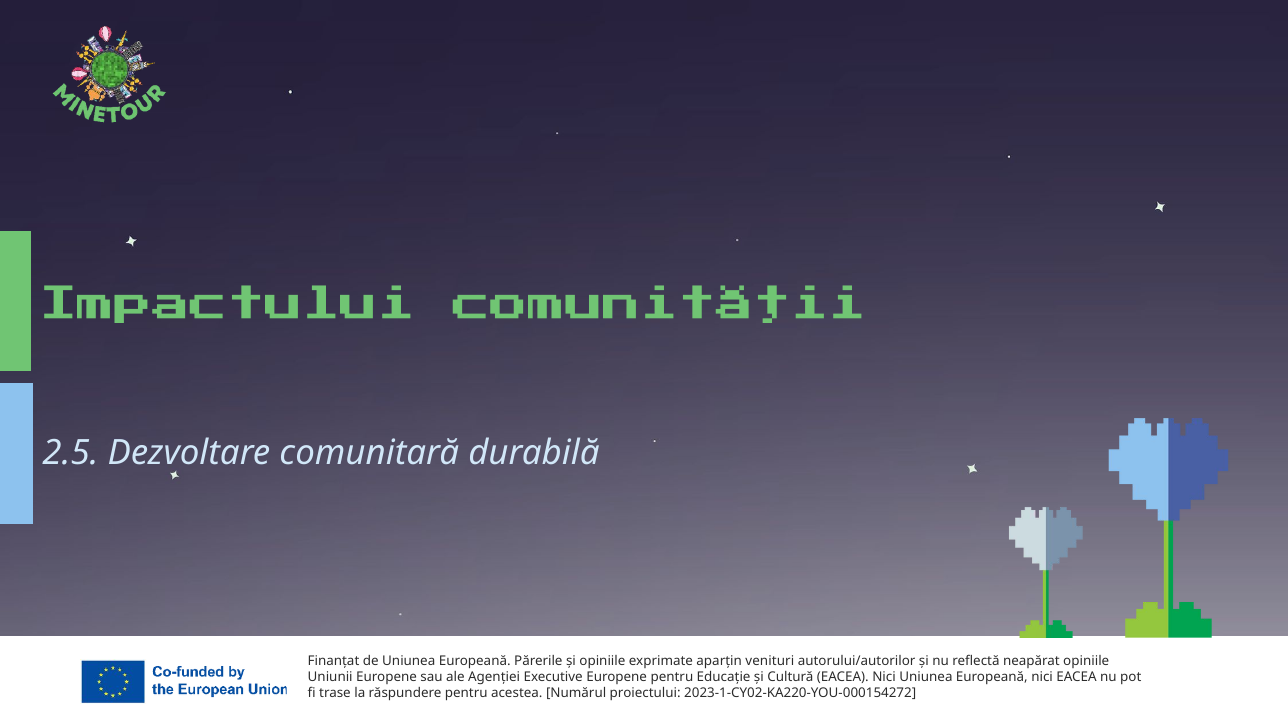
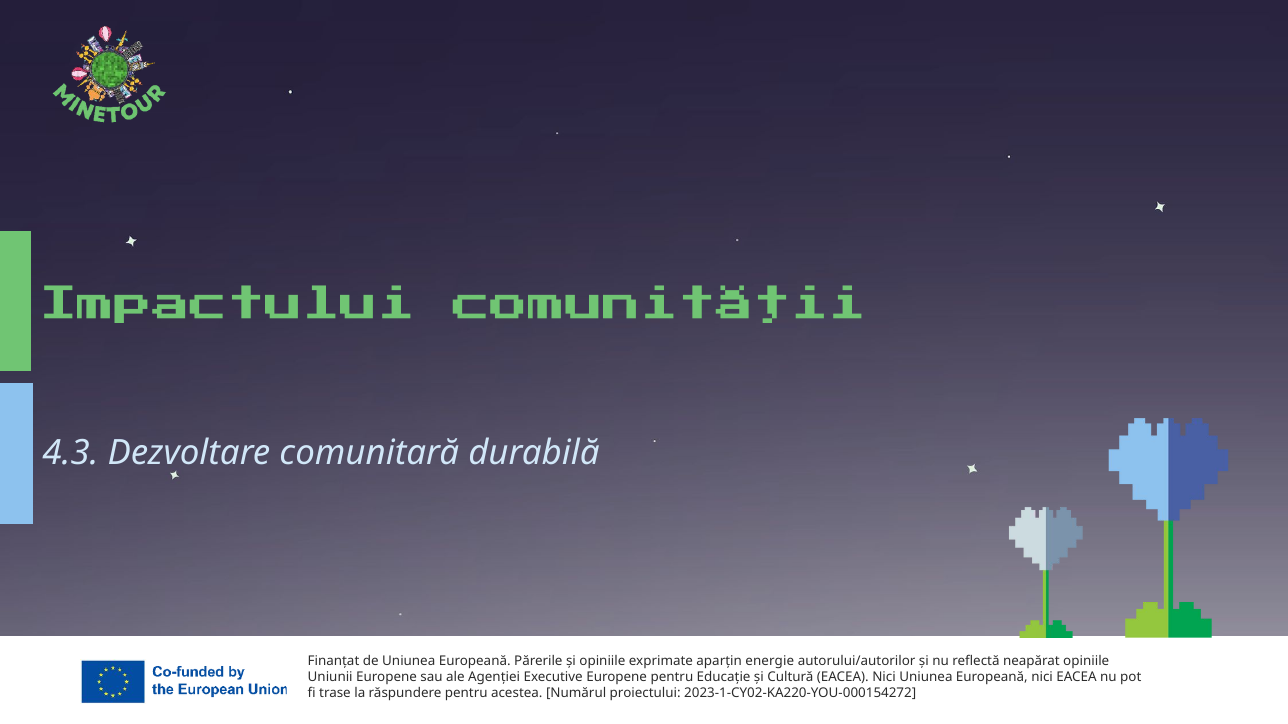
2.5: 2.5 -> 4.3
venituri: venituri -> energie
